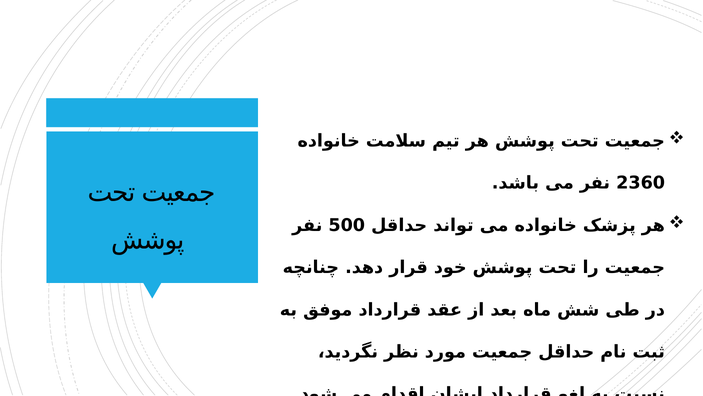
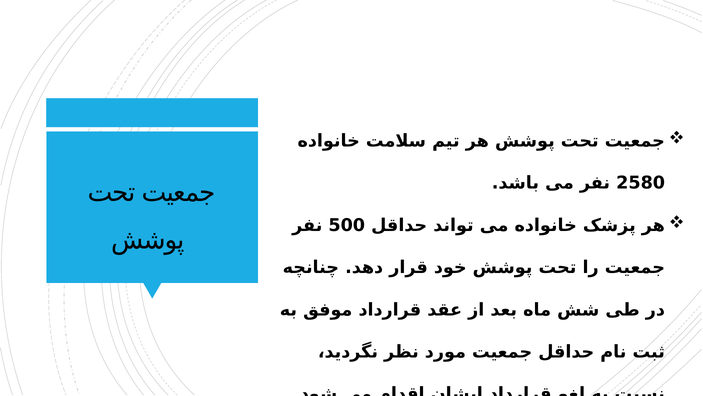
2360: 2360 -> 2580
